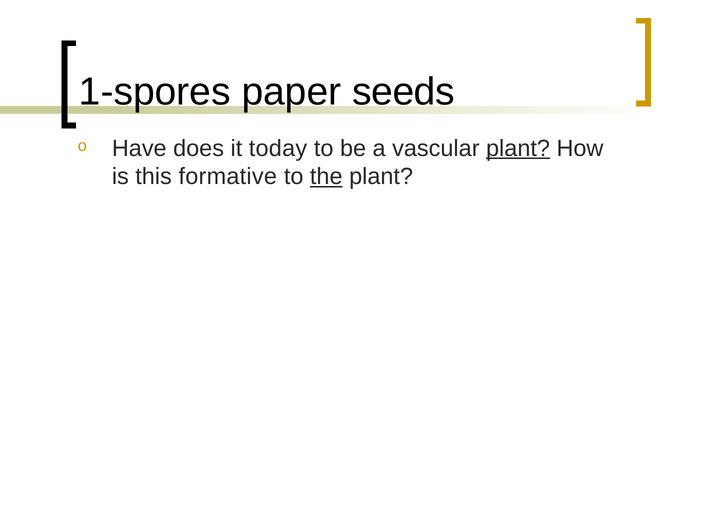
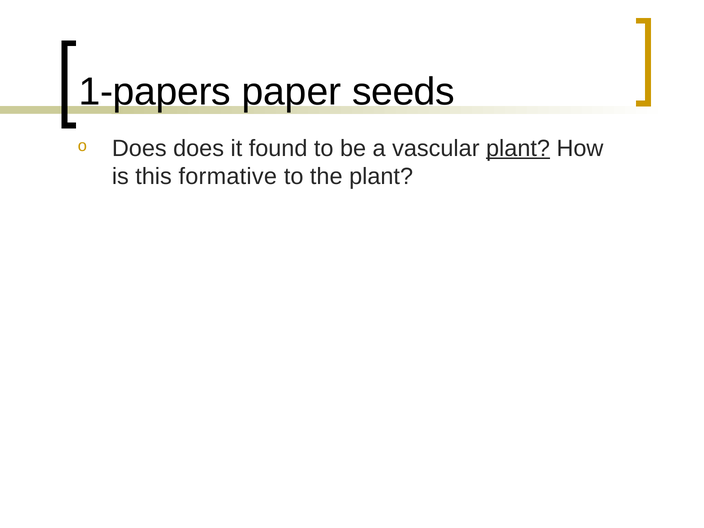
1-spores: 1-spores -> 1-papers
Have at (139, 148): Have -> Does
today: today -> found
the underline: present -> none
